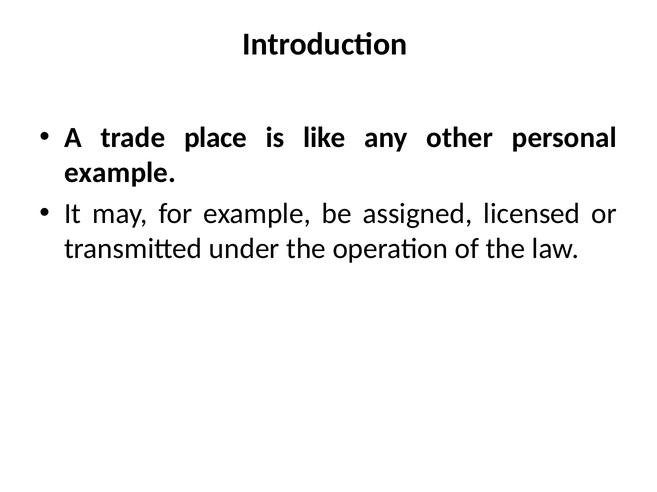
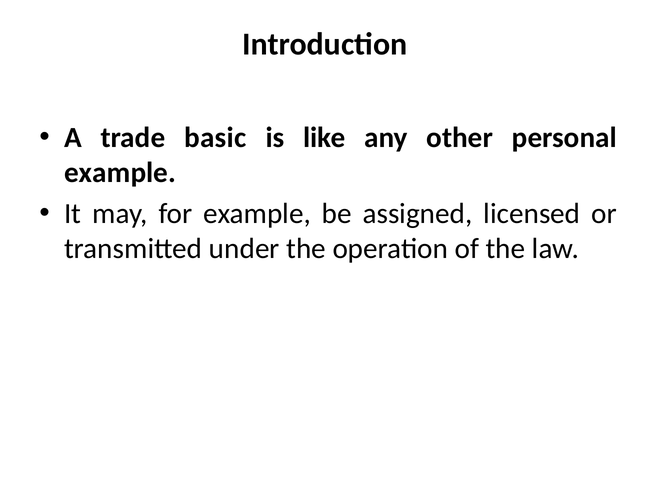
place: place -> basic
